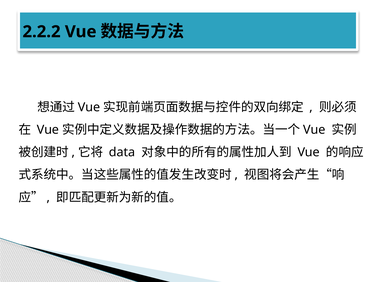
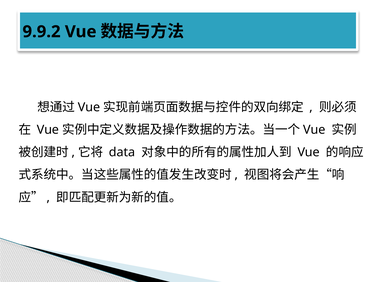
2.2.2: 2.2.2 -> 9.9.2
